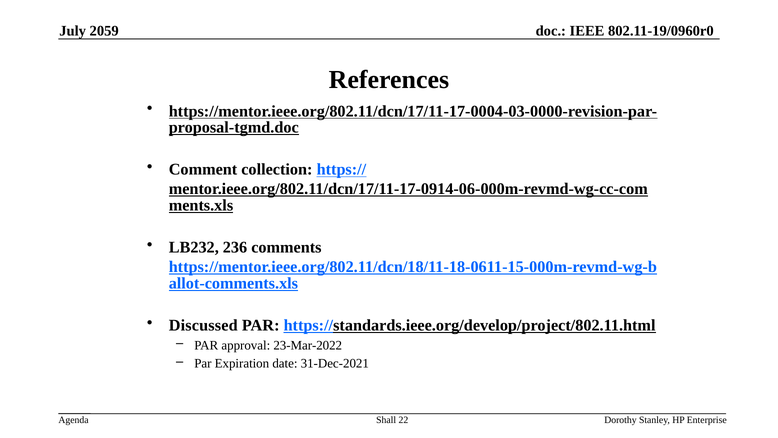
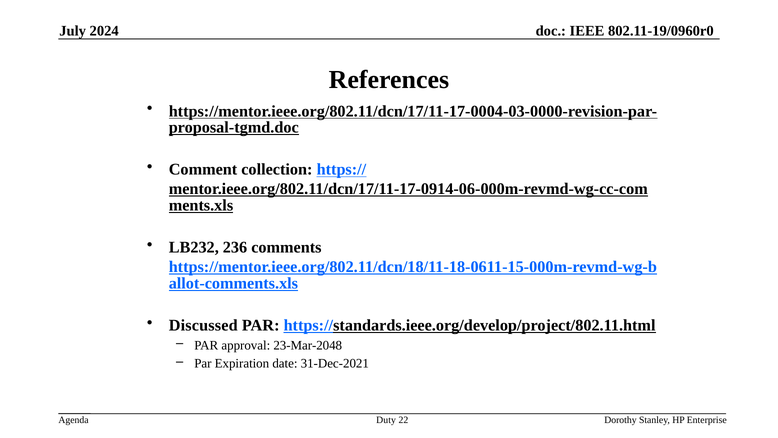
2059: 2059 -> 2024
23-Mar-2022: 23-Mar-2022 -> 23-Mar-2048
Shall: Shall -> Duty
